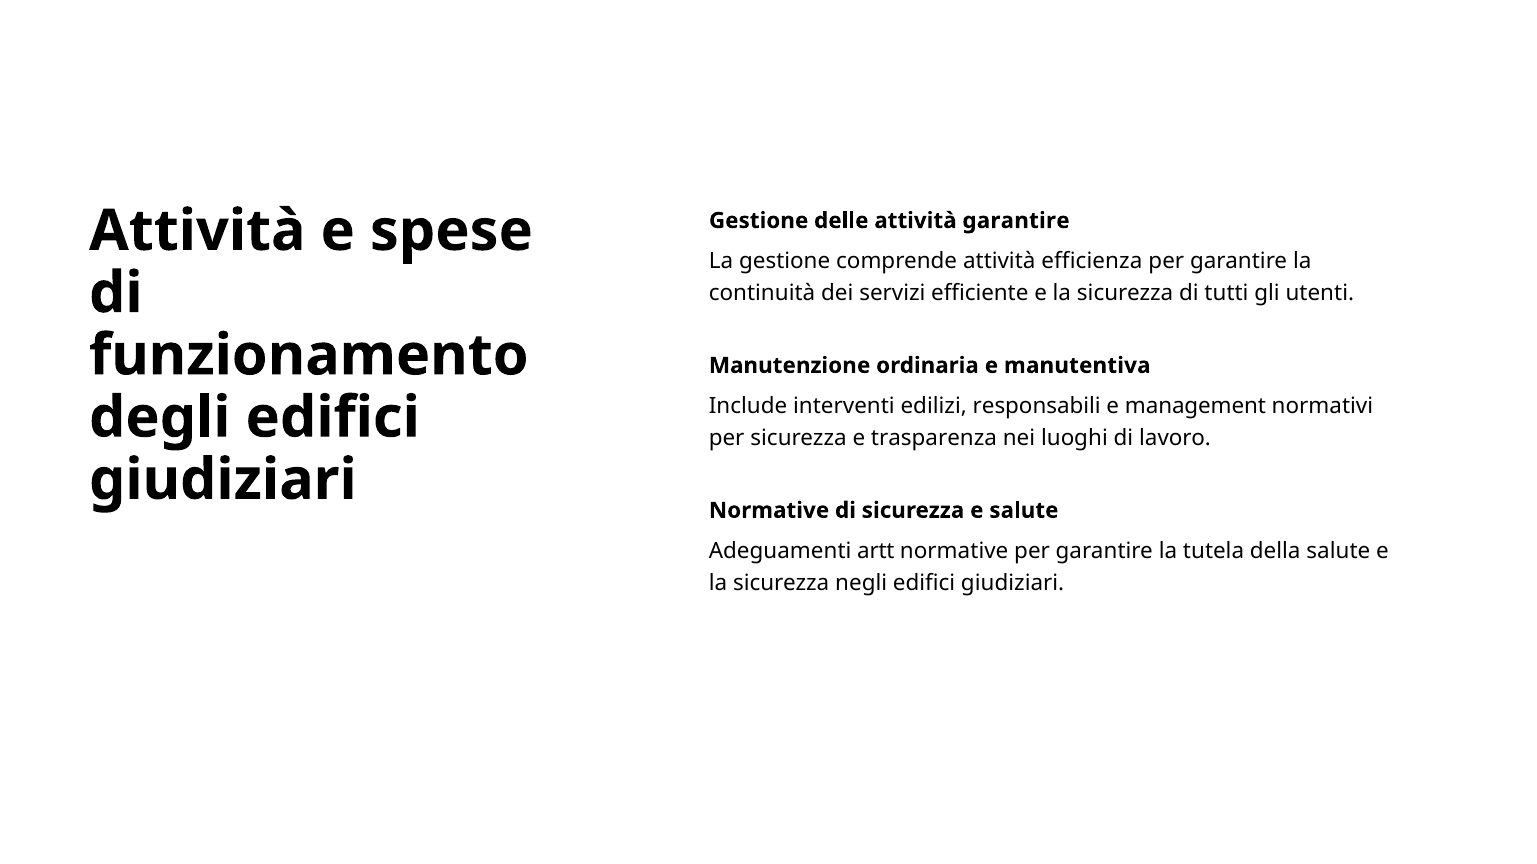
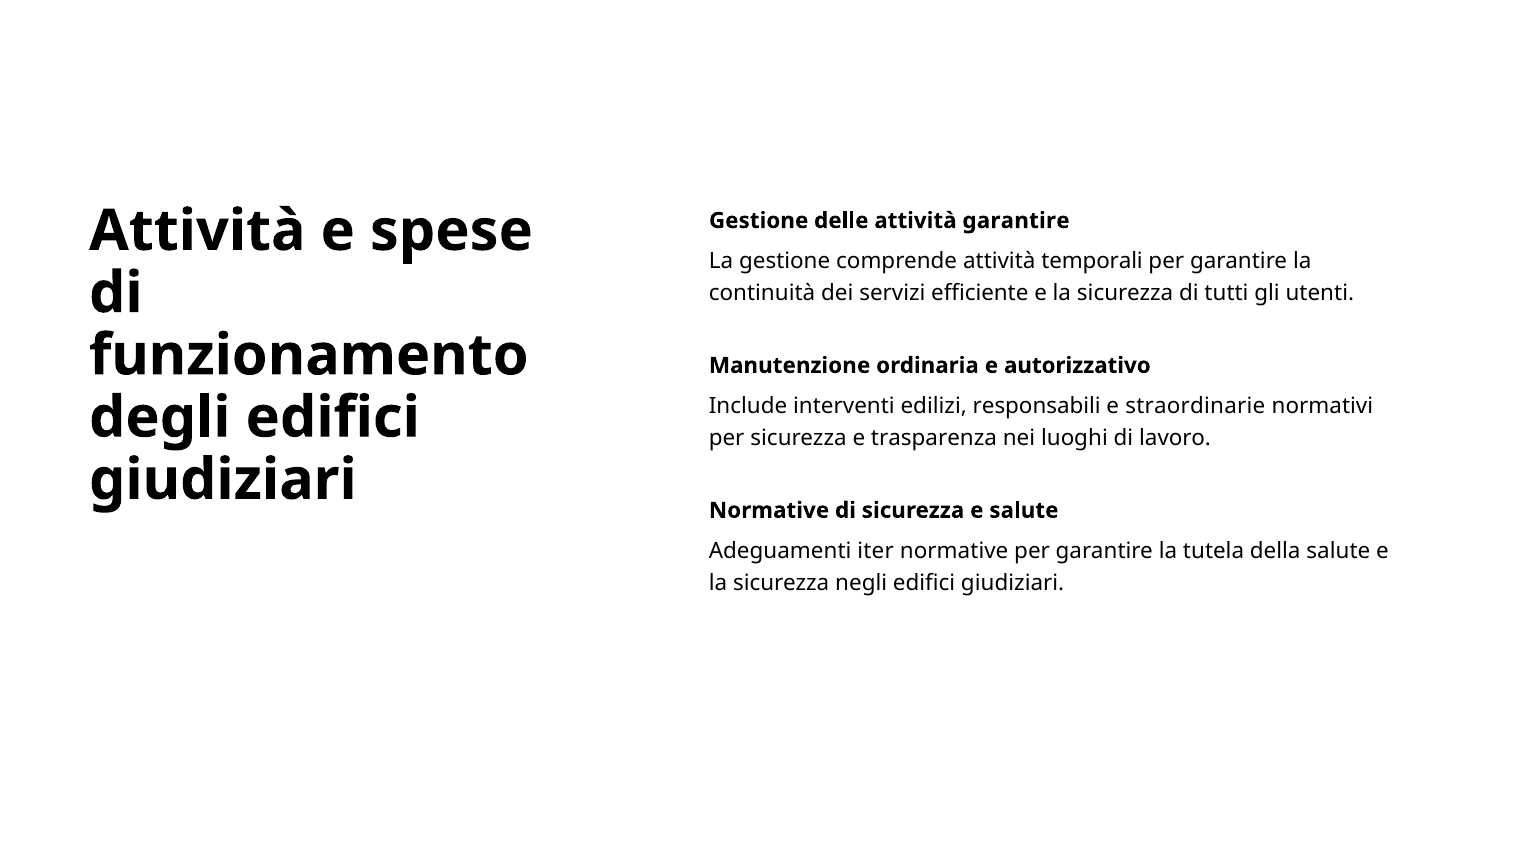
efficienza: efficienza -> temporali
manutentiva: manutentiva -> autorizzativo
management: management -> straordinarie
artt: artt -> iter
